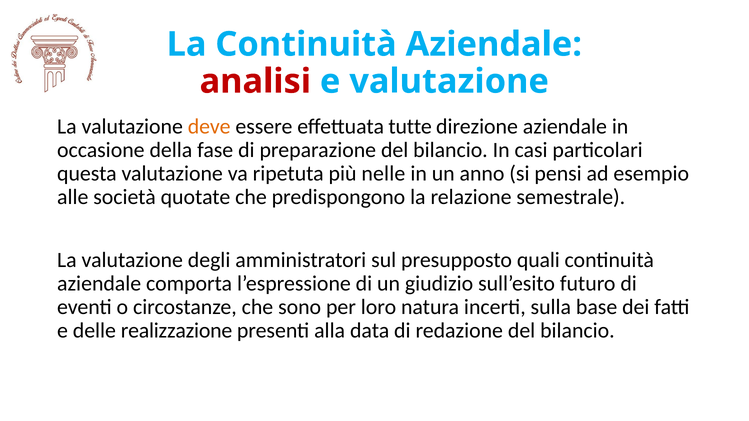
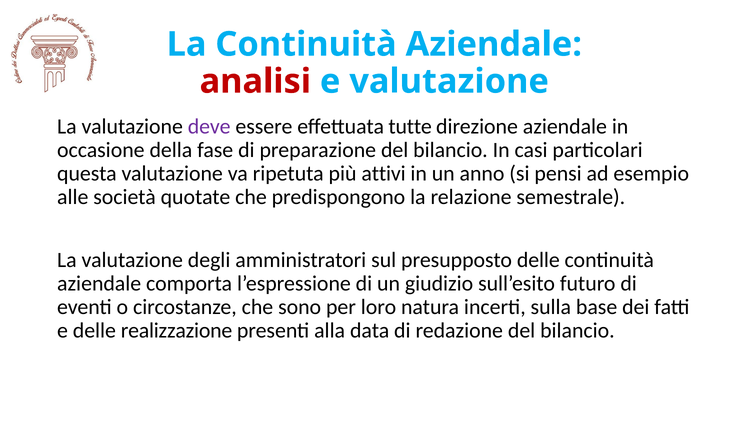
deve colour: orange -> purple
nelle: nelle -> attivi
presupposto quali: quali -> delle
